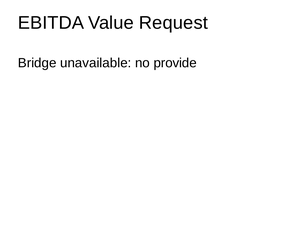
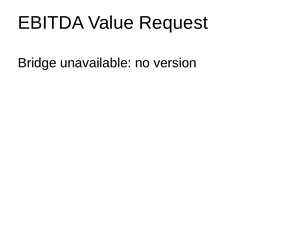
provide: provide -> version
